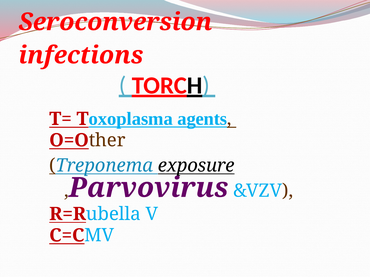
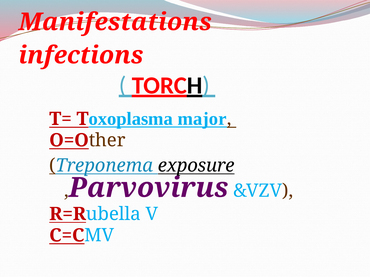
Seroconversion: Seroconversion -> Manifestations
agents: agents -> major
